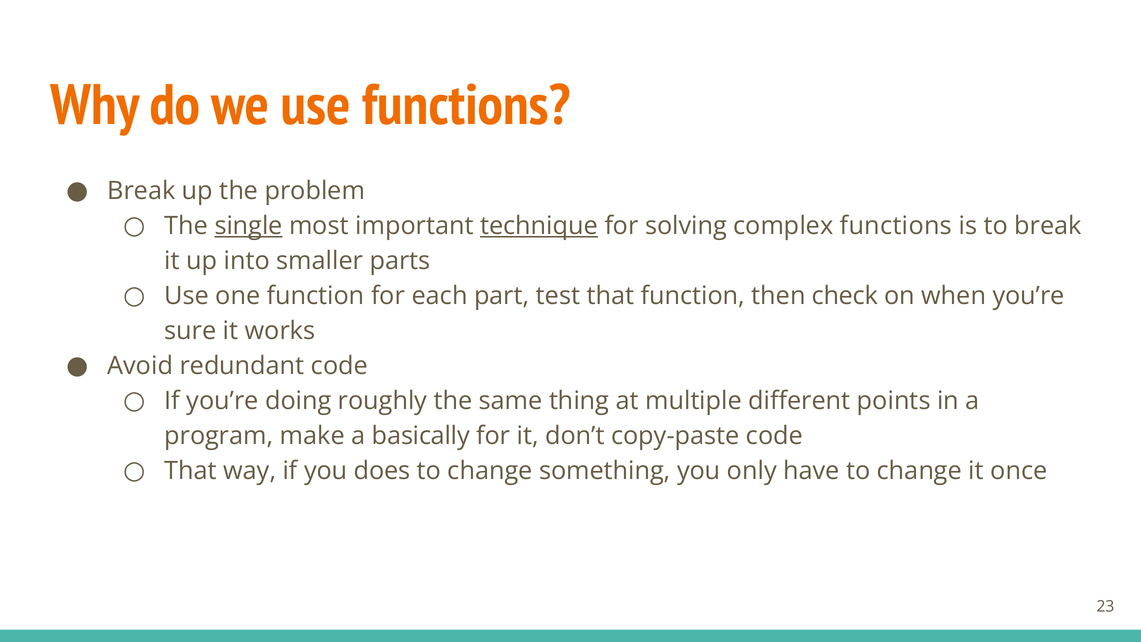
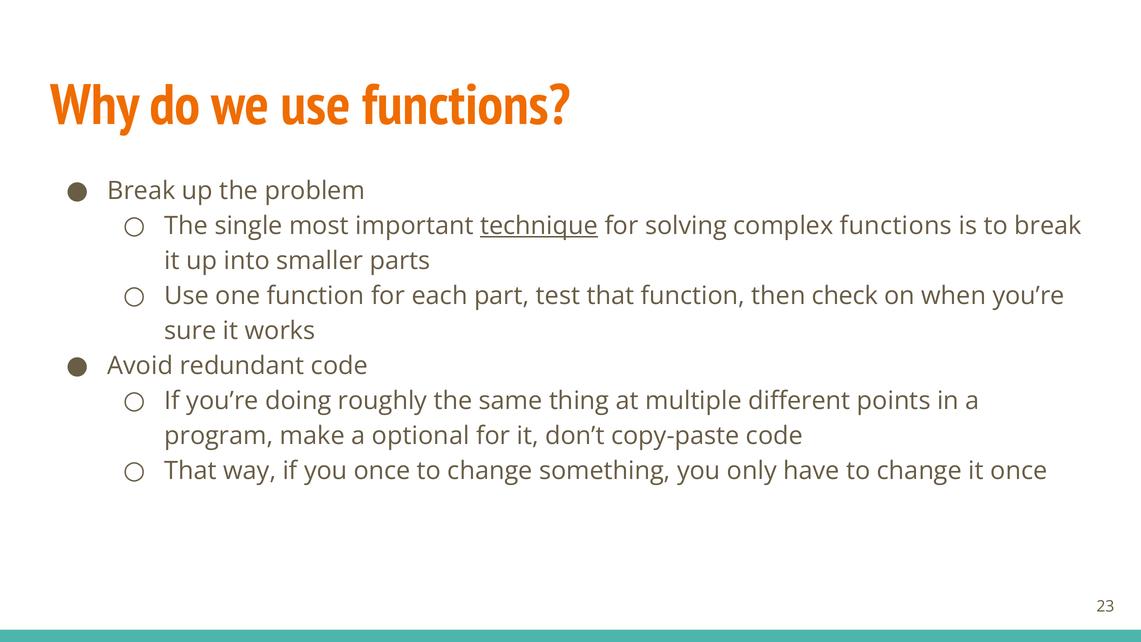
single underline: present -> none
basically: basically -> optional
you does: does -> once
